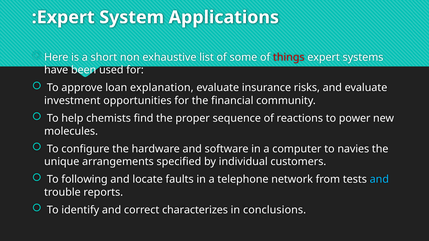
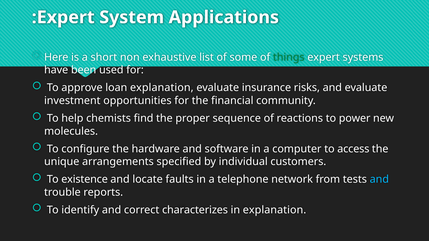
things colour: red -> green
navies: navies -> access
following: following -> existence
in conclusions: conclusions -> explanation
